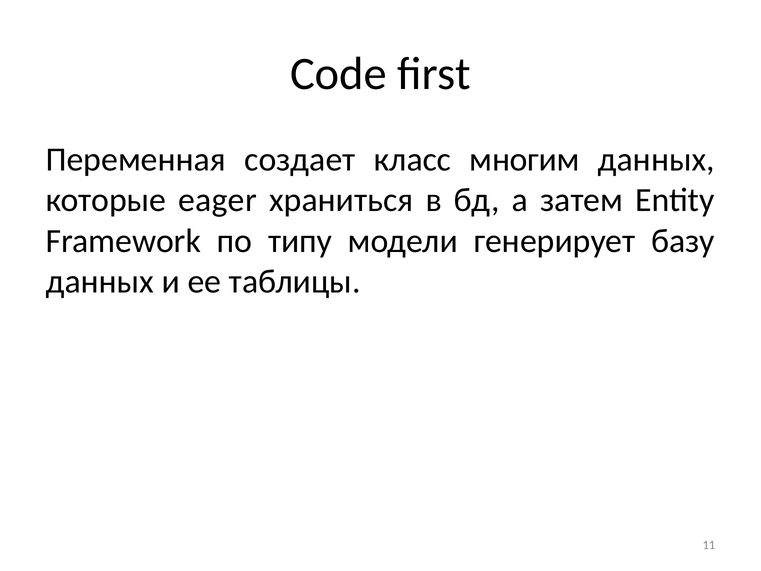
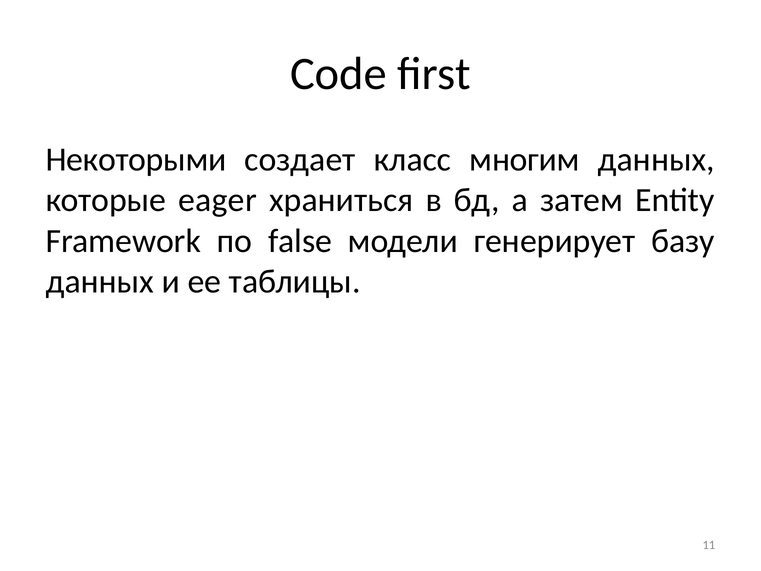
Переменная: Переменная -> Некоторыми
типу: типу -> false
